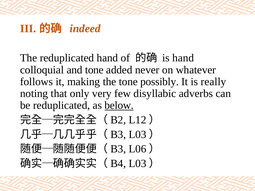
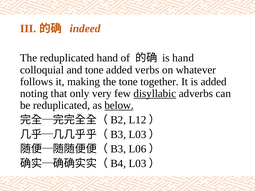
never: never -> verbs
possibly: possibly -> together
is really: really -> added
disyllabic underline: none -> present
